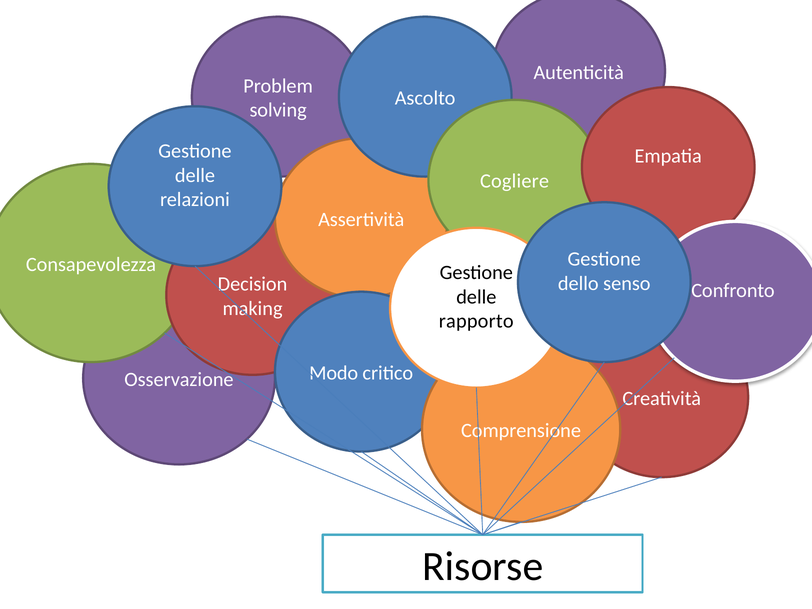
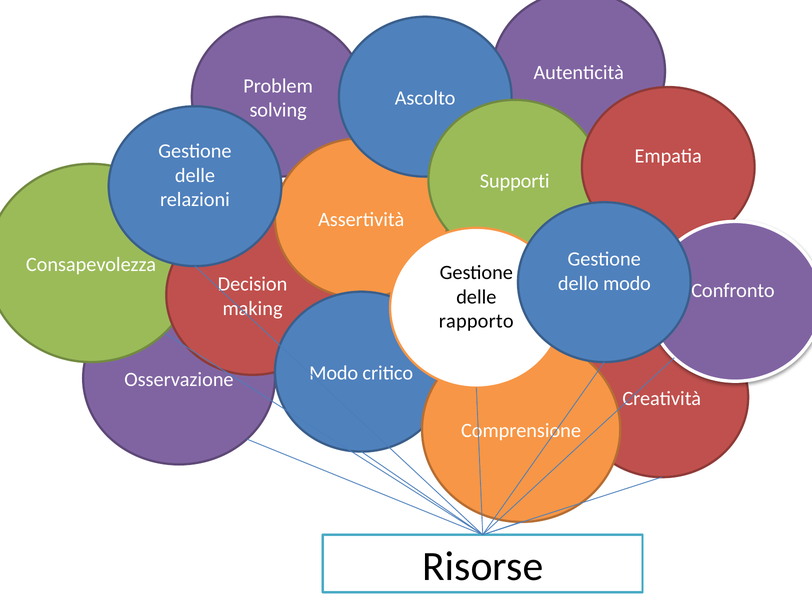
Cogliere: Cogliere -> Supporti
dello senso: senso -> modo
